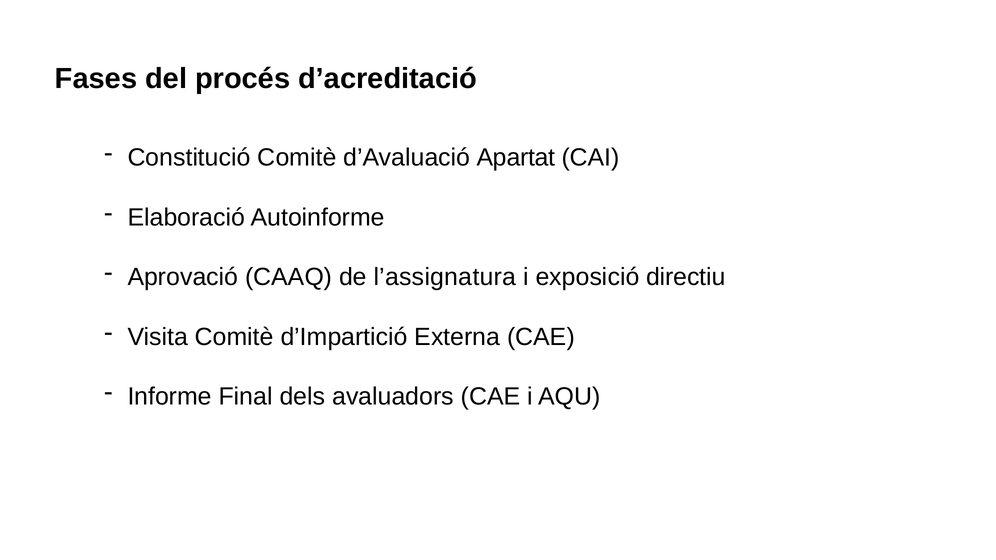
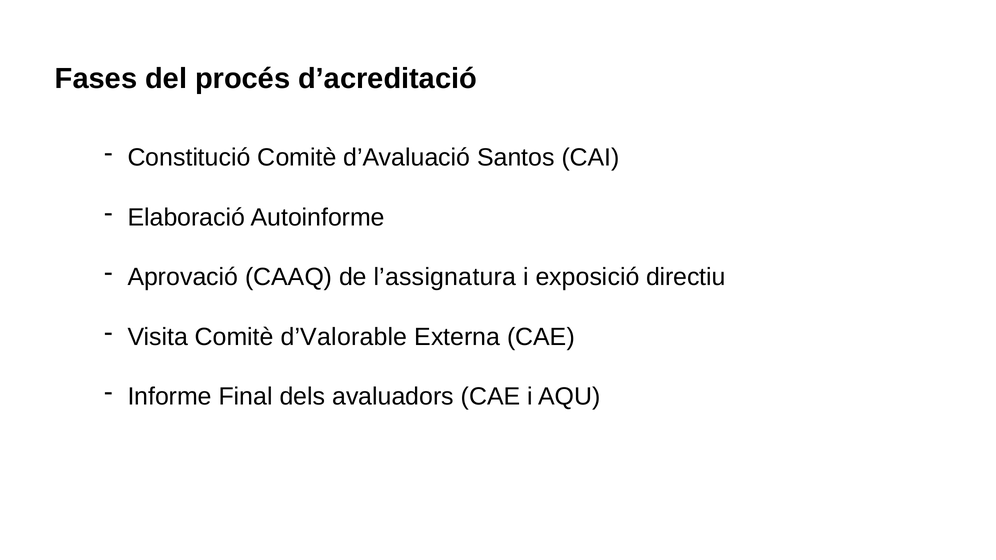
Apartat: Apartat -> Santos
d’Impartició: d’Impartició -> d’Valorable
